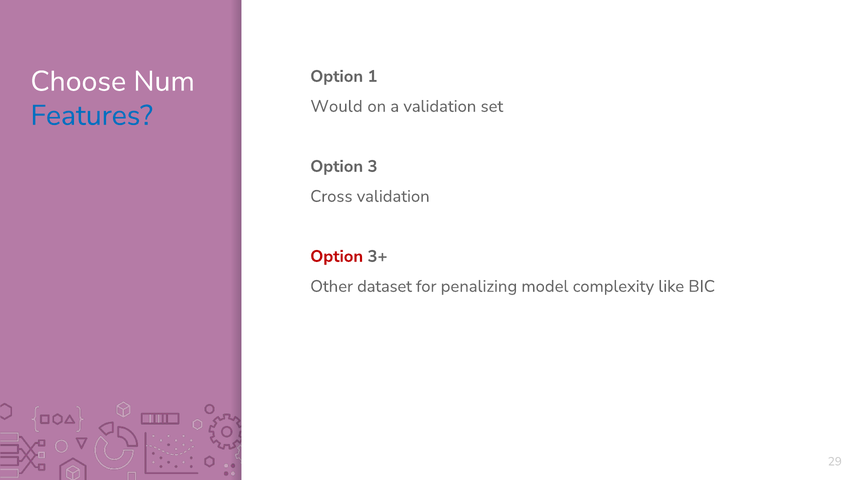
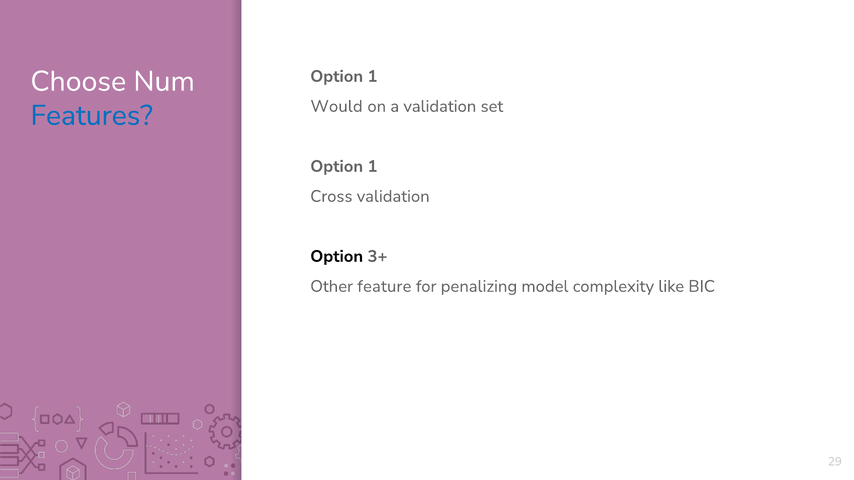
3 at (373, 166): 3 -> 1
Option at (337, 257) colour: red -> black
dataset: dataset -> feature
